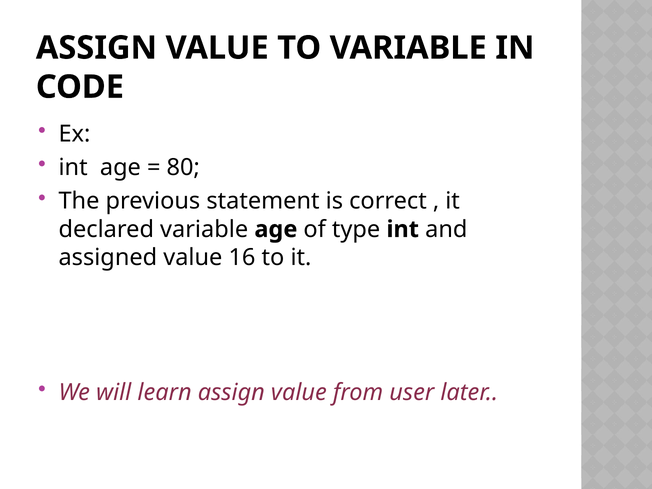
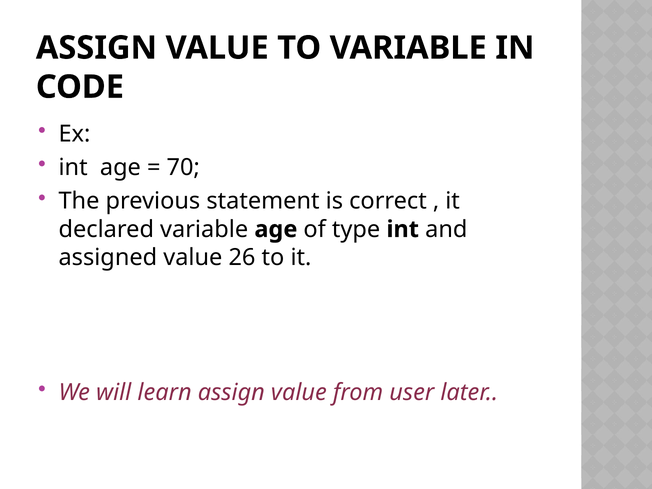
80: 80 -> 70
16: 16 -> 26
